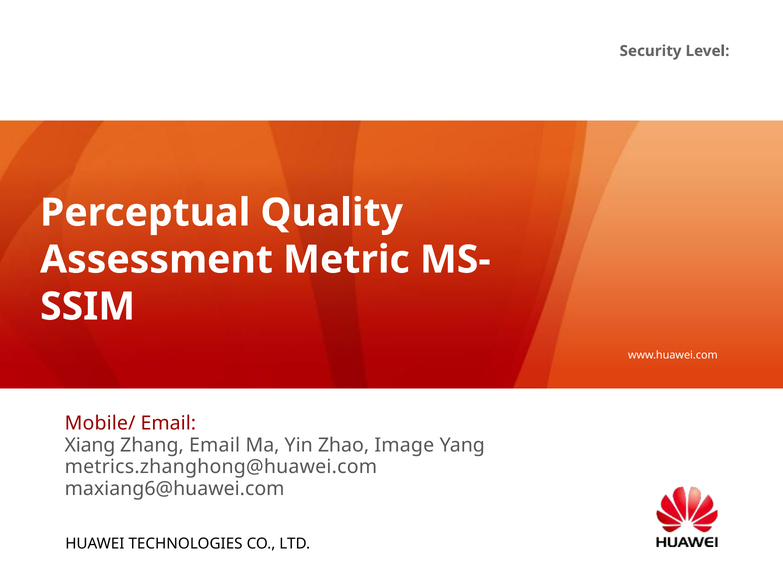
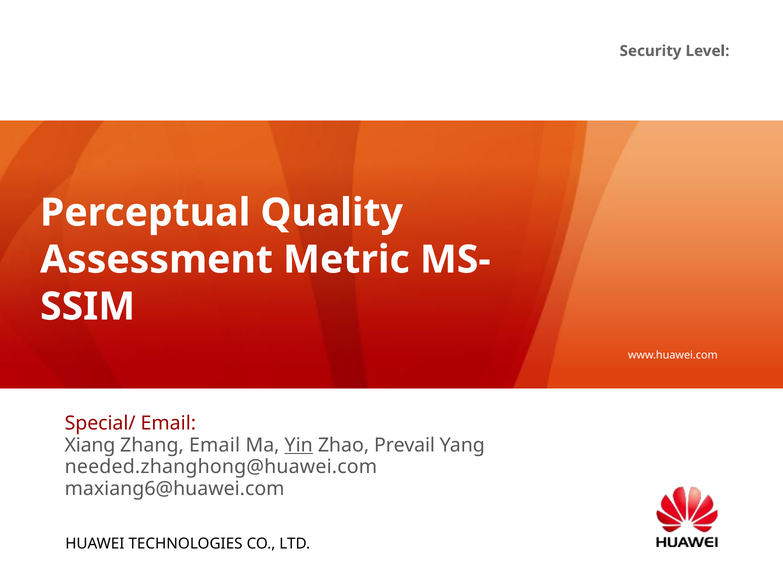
Mobile/: Mobile/ -> Special/
Yin underline: none -> present
Image: Image -> Prevail
metrics.zhanghong@huawei.com: metrics.zhanghong@huawei.com -> needed.zhanghong@huawei.com
